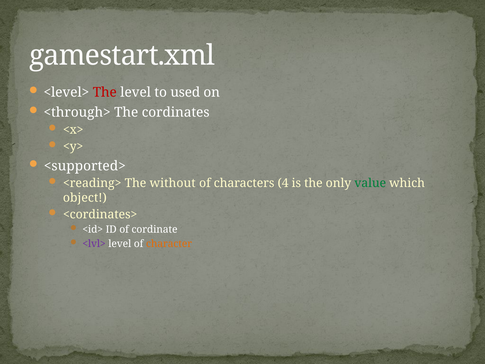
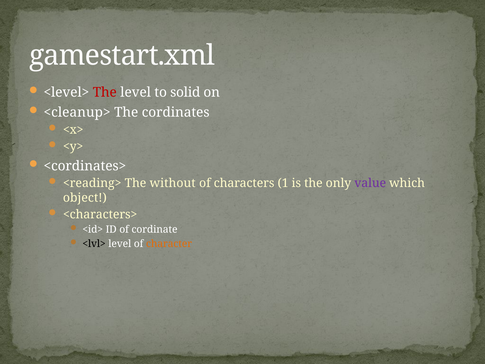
used: used -> solid
<through>: <through> -> <cleanup>
<supported>: <supported> -> <cordinates>
4: 4 -> 1
value colour: green -> purple
<cordinates>: <cordinates> -> <characters>
<lvl> colour: purple -> black
